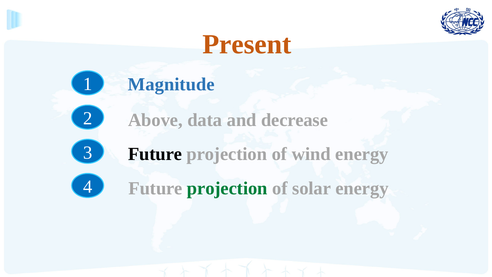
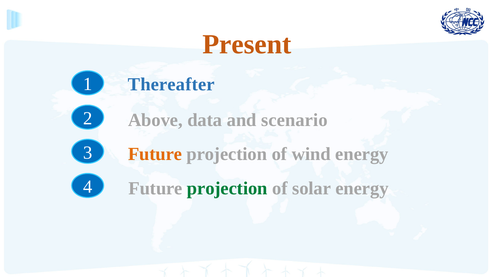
Magnitude: Magnitude -> Thereafter
decrease: decrease -> scenario
Future at (155, 154) colour: black -> orange
